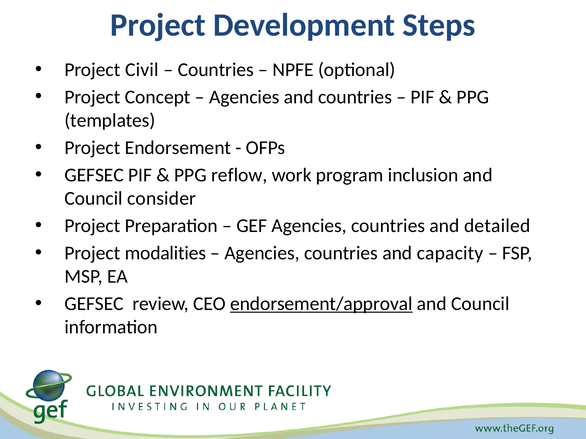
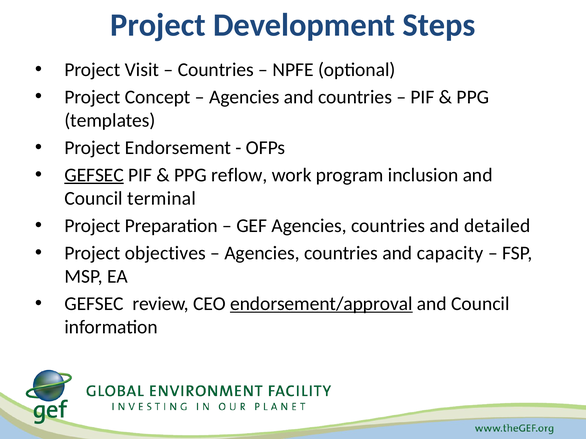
Civil: Civil -> Visit
GEFSEC at (94, 175) underline: none -> present
consider: consider -> terminal
modalities: modalities -> objectives
